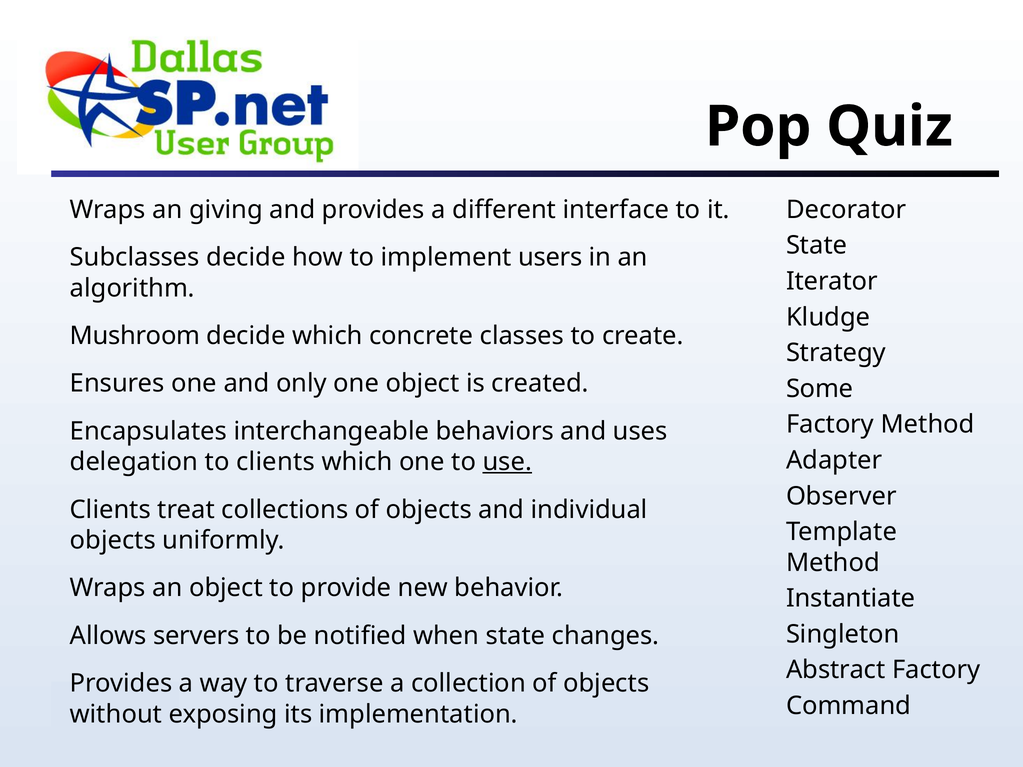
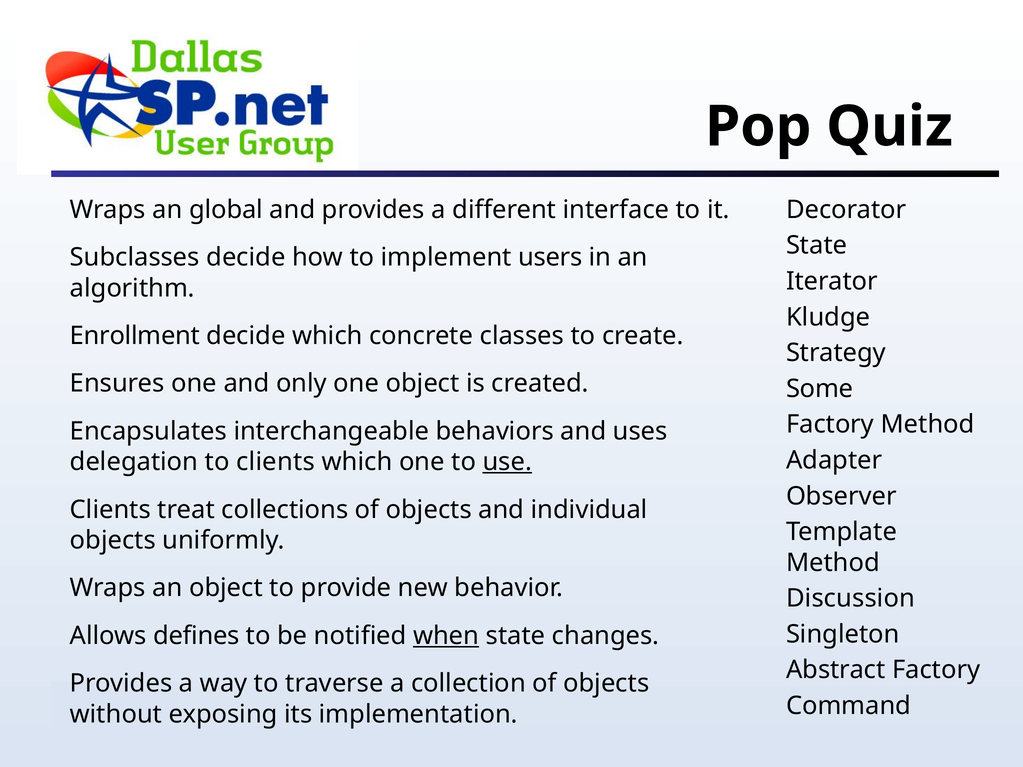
giving: giving -> global
Mushroom: Mushroom -> Enrollment
Instantiate: Instantiate -> Discussion
servers: servers -> defines
when underline: none -> present
